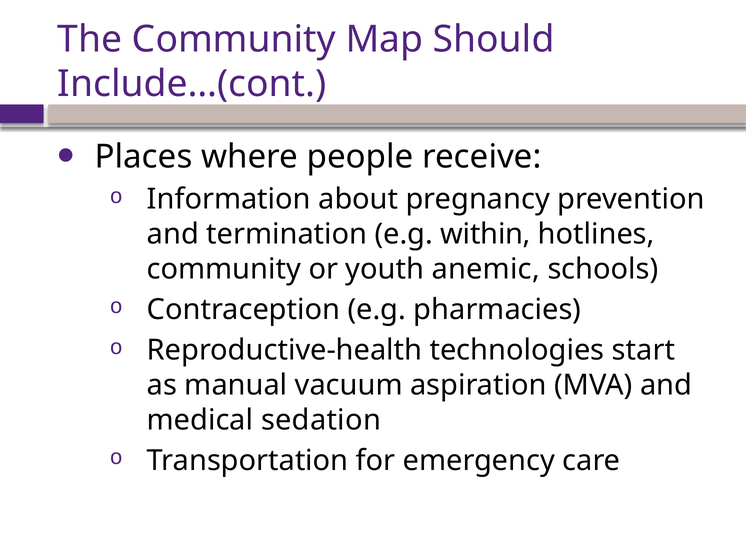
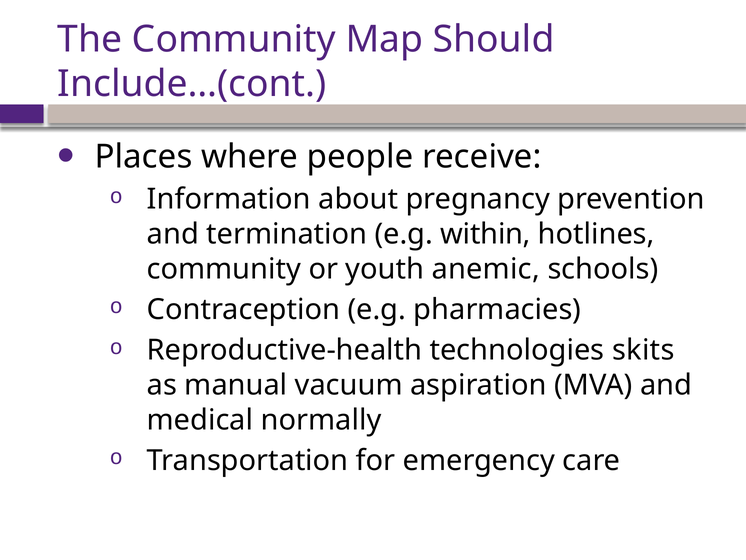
start: start -> skits
sedation: sedation -> normally
